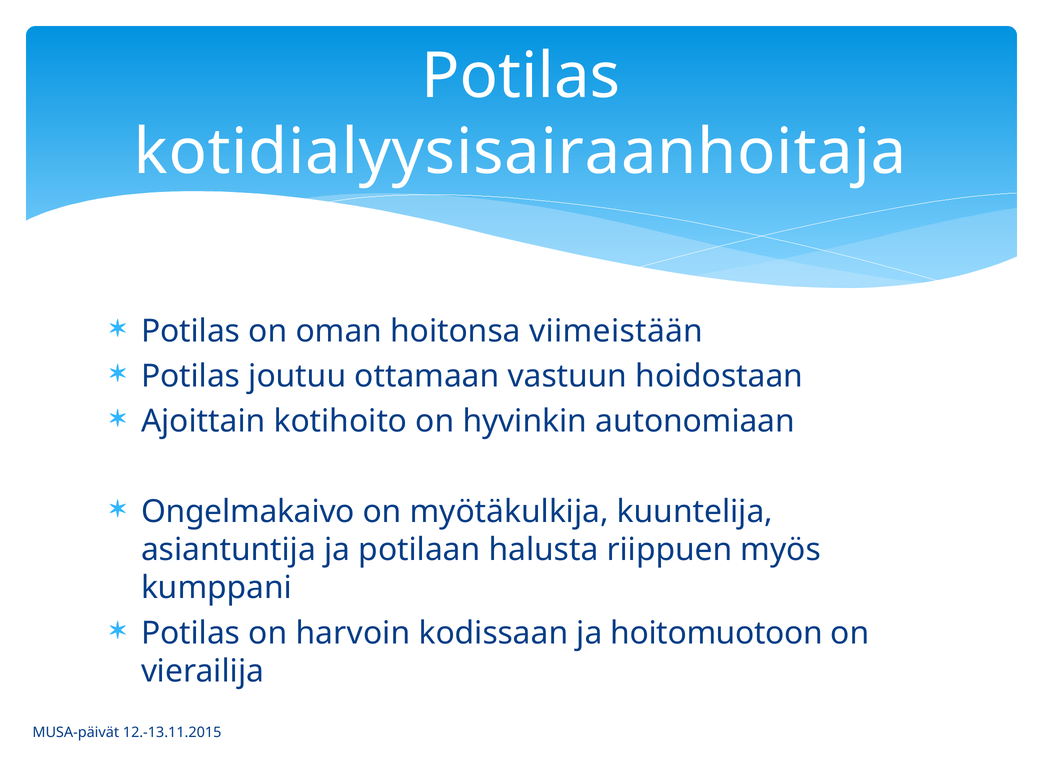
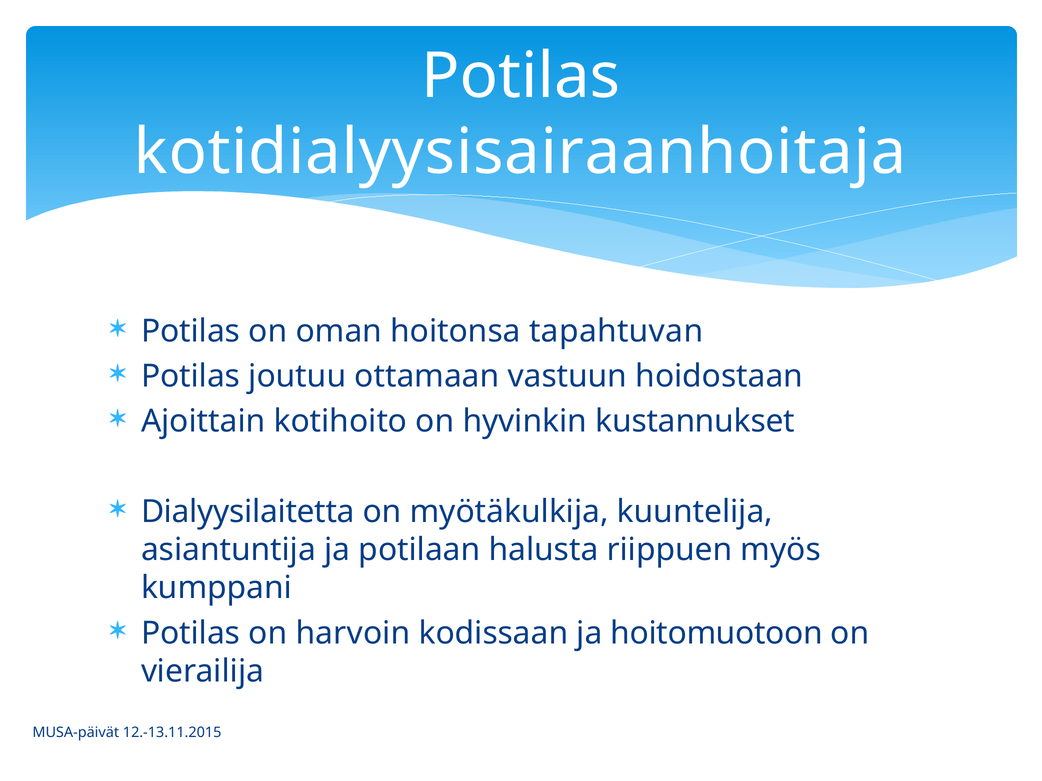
viimeistään: viimeistään -> tapahtuvan
autonomiaan: autonomiaan -> kustannukset
Ongelmakaivo: Ongelmakaivo -> Dialyysilaitetta
